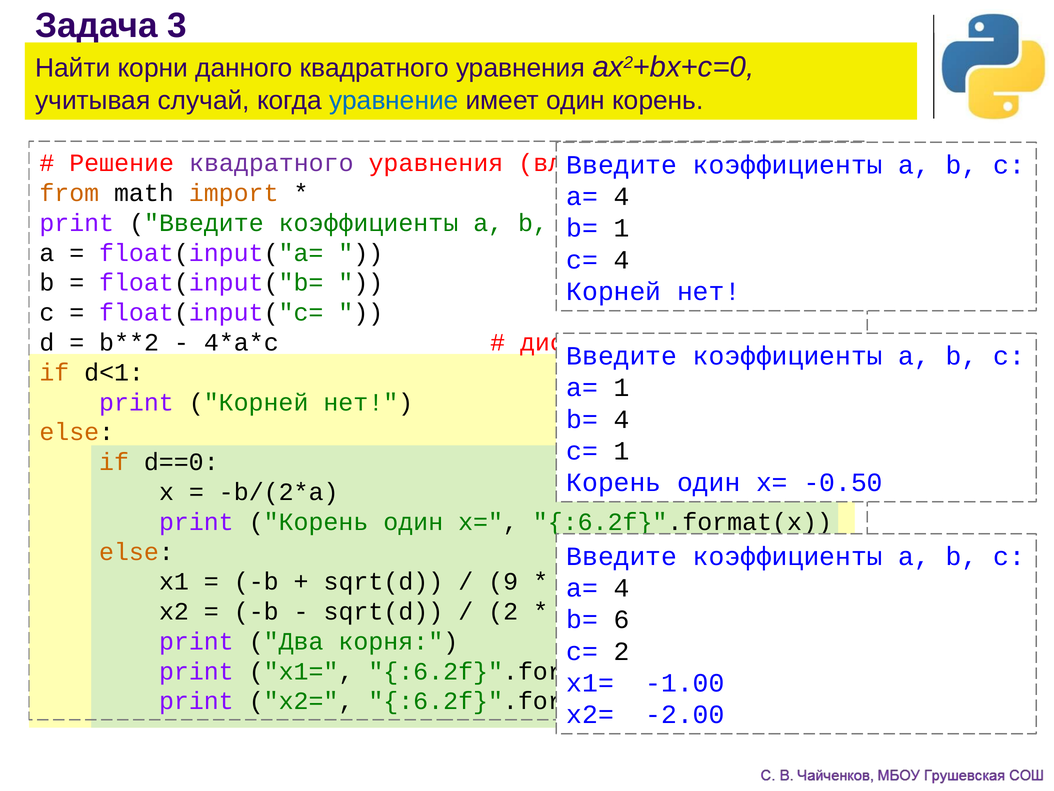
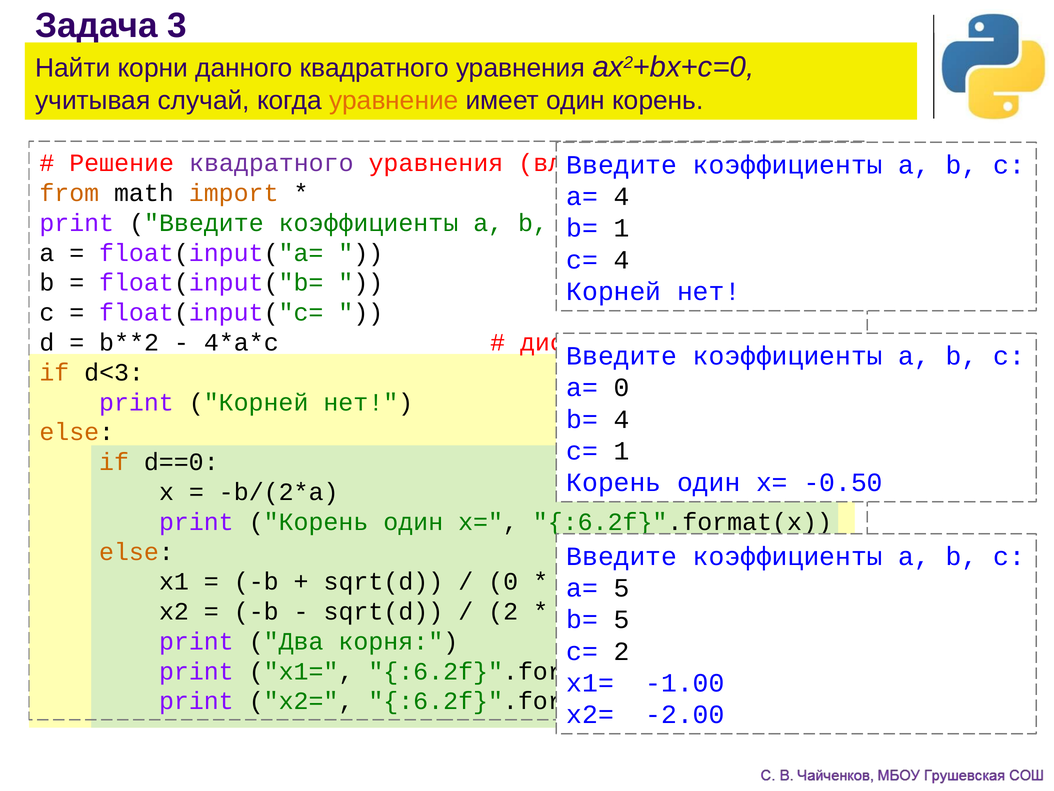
уравнение colour: blue -> orange
d<1: d<1 -> d<3
a= 1: 1 -> 0
9 at (503, 581): 9 -> 0
4 at (622, 588): 4 -> 5
6 at (622, 619): 6 -> 5
